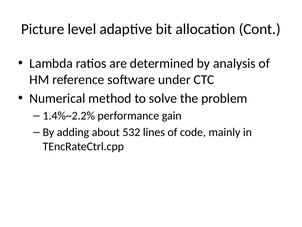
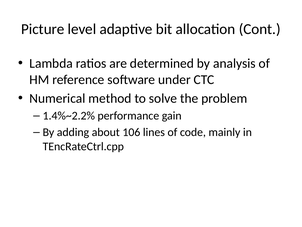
532: 532 -> 106
